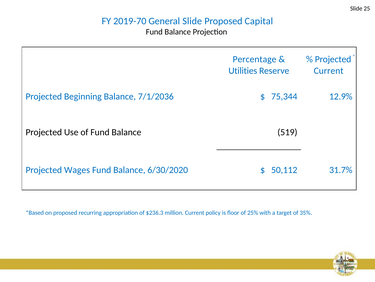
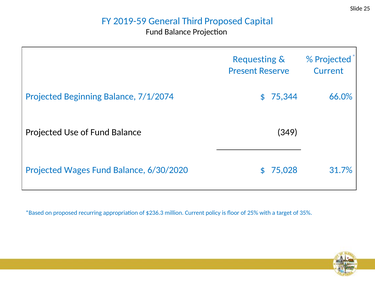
2019-70: 2019-70 -> 2019-59
General Slide: Slide -> Third
Percentage: Percentage -> Requesting
Utilities: Utilities -> Present
7/1/2036: 7/1/2036 -> 7/1/2074
12.9%: 12.9% -> 66.0%
519: 519 -> 349
50,112: 50,112 -> 75,028
